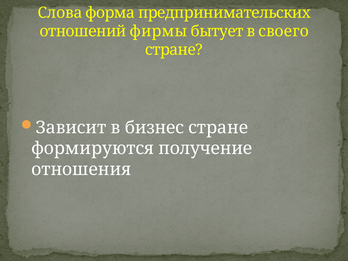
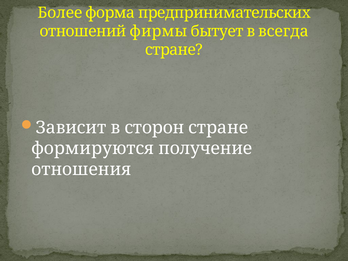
Слова: Слова -> Более
своего: своего -> всегда
бизнес: бизнес -> сторон
